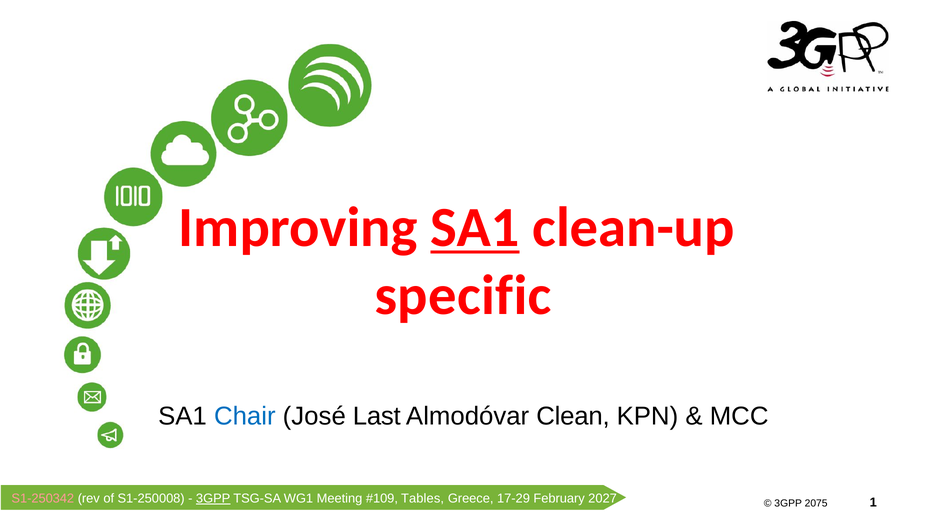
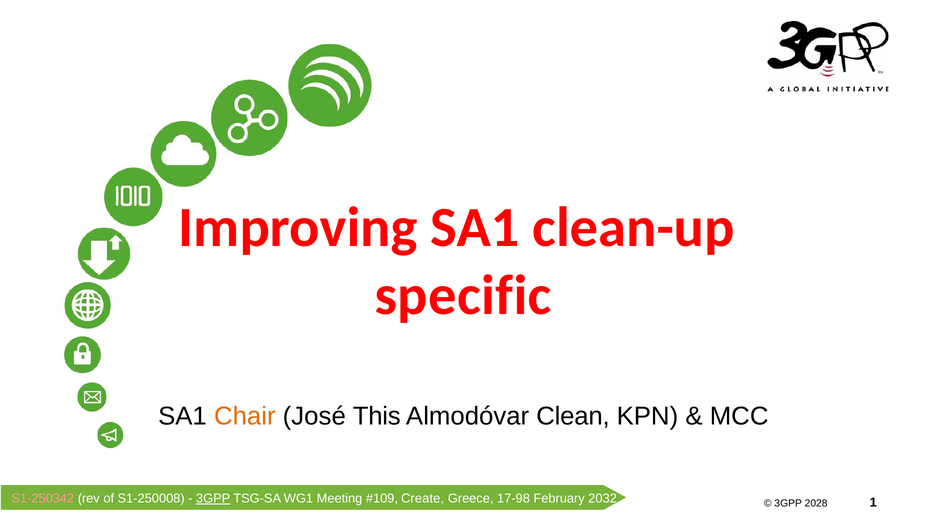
SA1 at (475, 227) underline: present -> none
Chair colour: blue -> orange
Last: Last -> This
Tables: Tables -> Create
17-29: 17-29 -> 17-98
2027: 2027 -> 2032
2075: 2075 -> 2028
